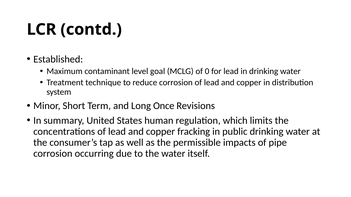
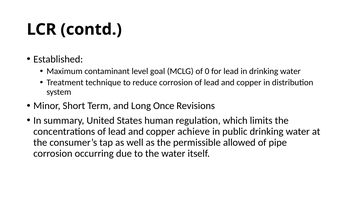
fracking: fracking -> achieve
impacts: impacts -> allowed
